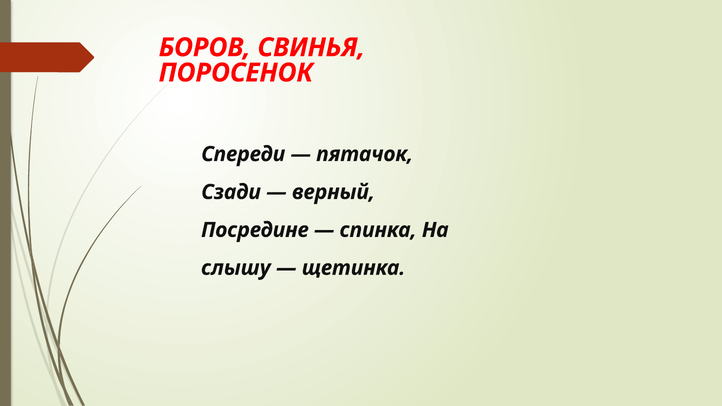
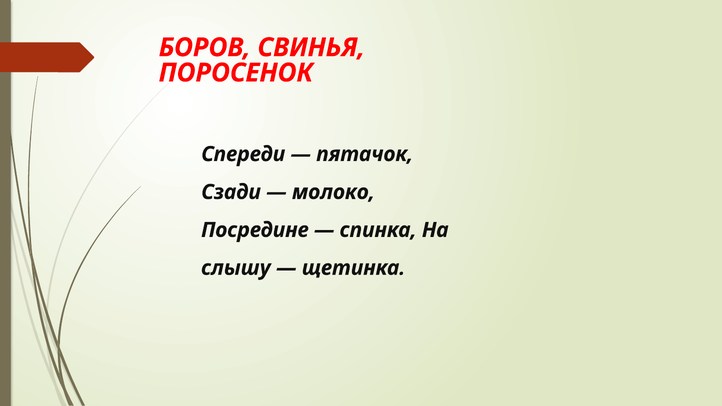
верный: верный -> молоко
